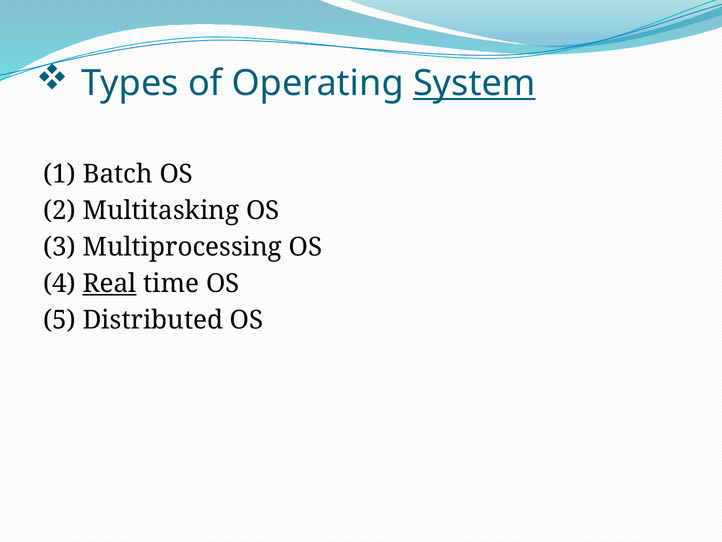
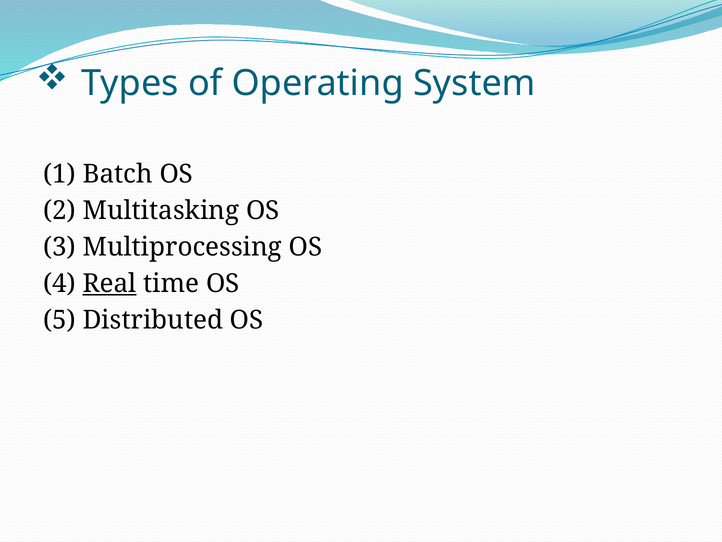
System underline: present -> none
